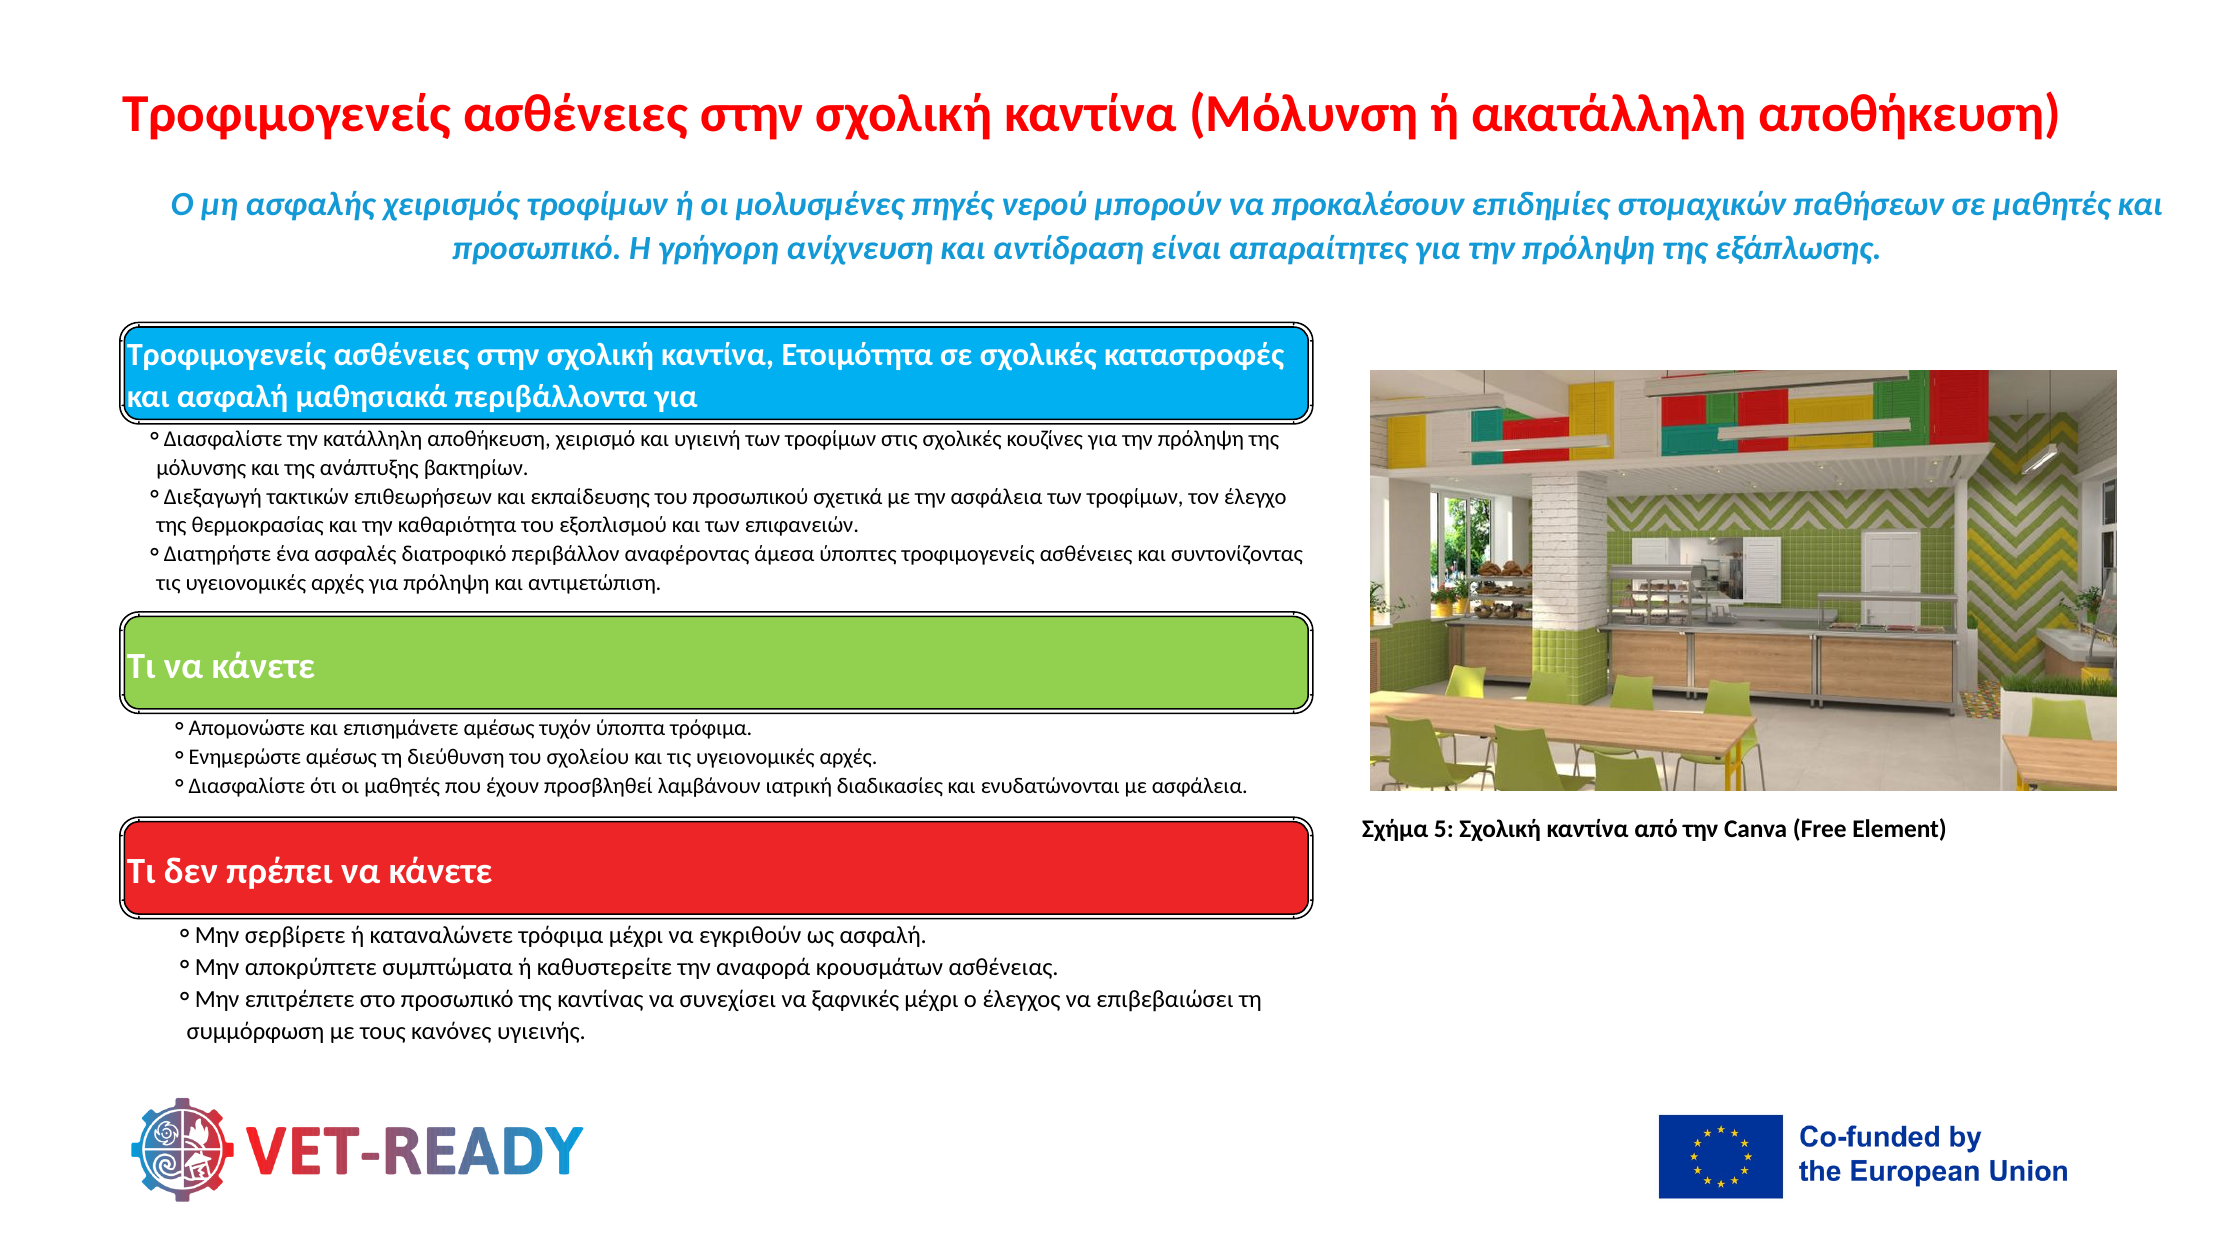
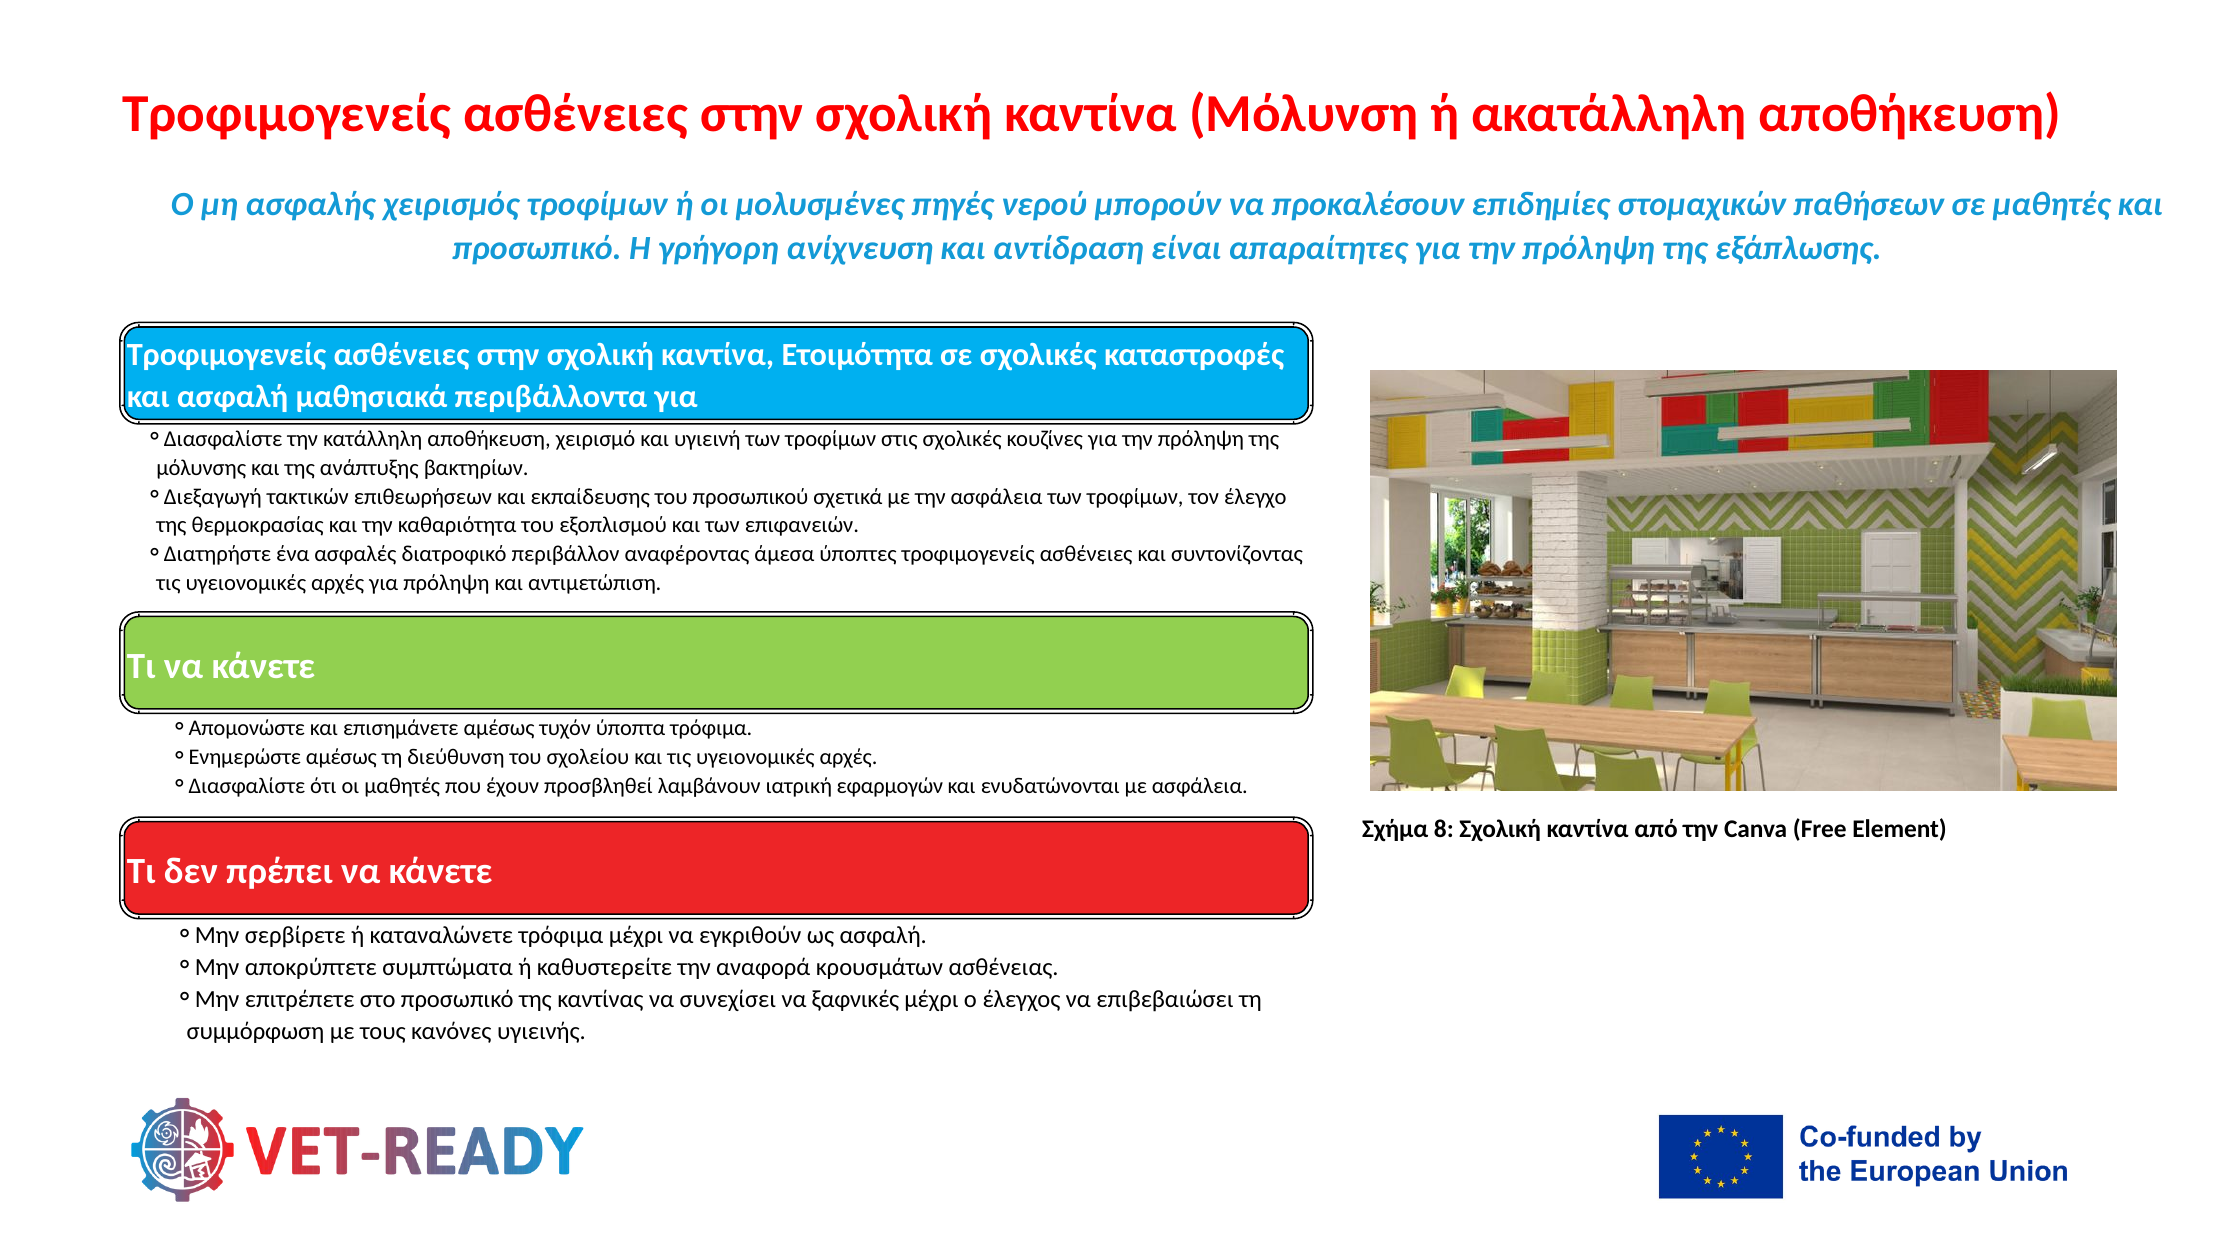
διαδικασίες: διαδικασίες -> εφαρμογών
5: 5 -> 8
